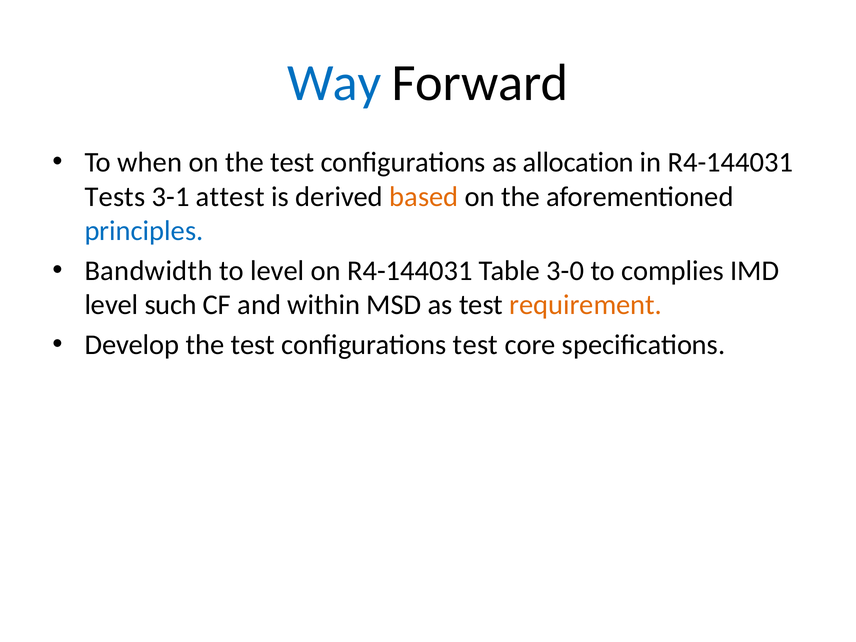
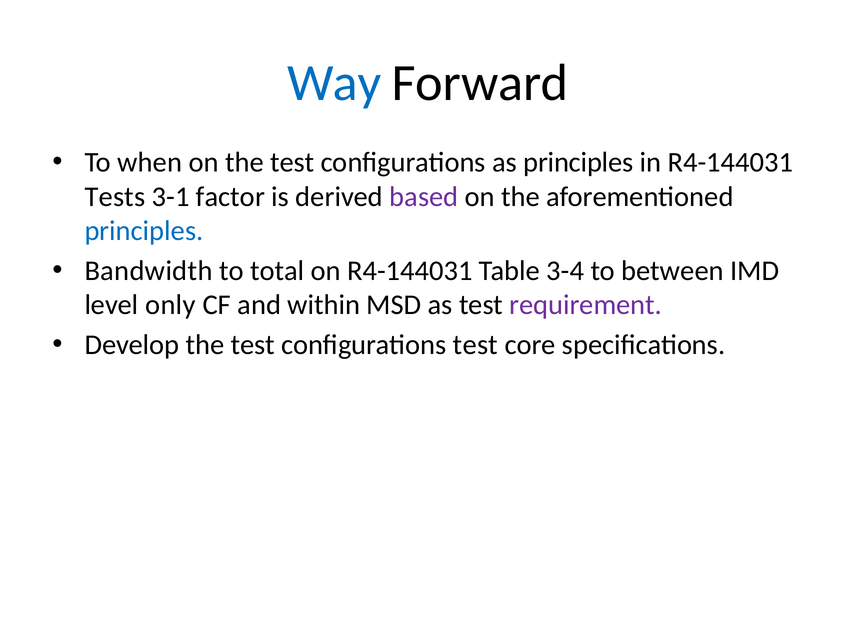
as allocation: allocation -> principles
attest: attest -> factor
based colour: orange -> purple
to level: level -> total
3-0: 3-0 -> 3-4
complies: complies -> between
such: such -> only
requirement colour: orange -> purple
